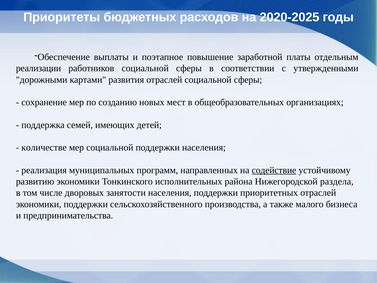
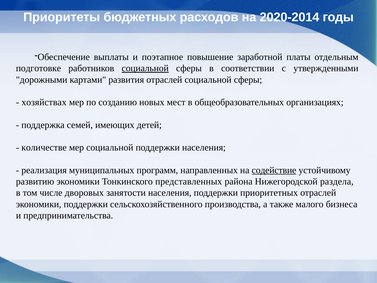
2020-2025: 2020-2025 -> 2020-2014
реализации: реализации -> подготовке
социальной at (145, 68) underline: none -> present
сохранение: сохранение -> хозяйствах
исполнительных: исполнительных -> представленных
